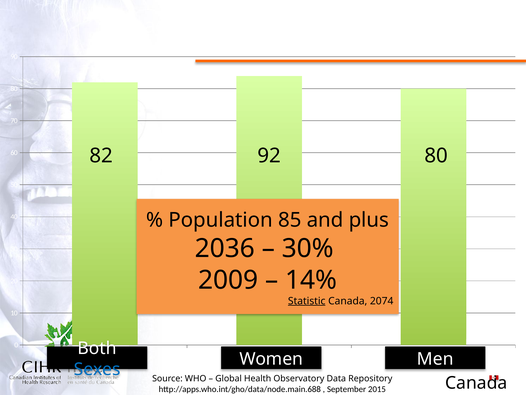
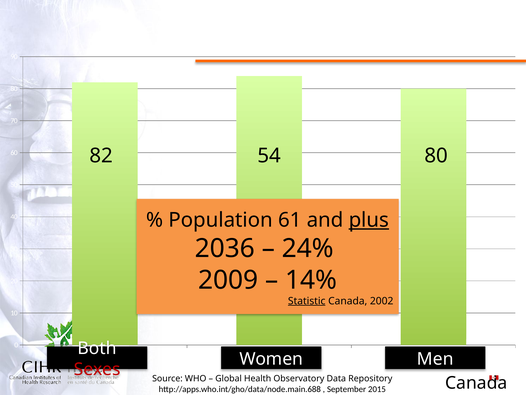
92: 92 -> 54
85: 85 -> 61
plus underline: none -> present
30%: 30% -> 24%
2074: 2074 -> 2002
Sexes at (97, 369) colour: blue -> red
